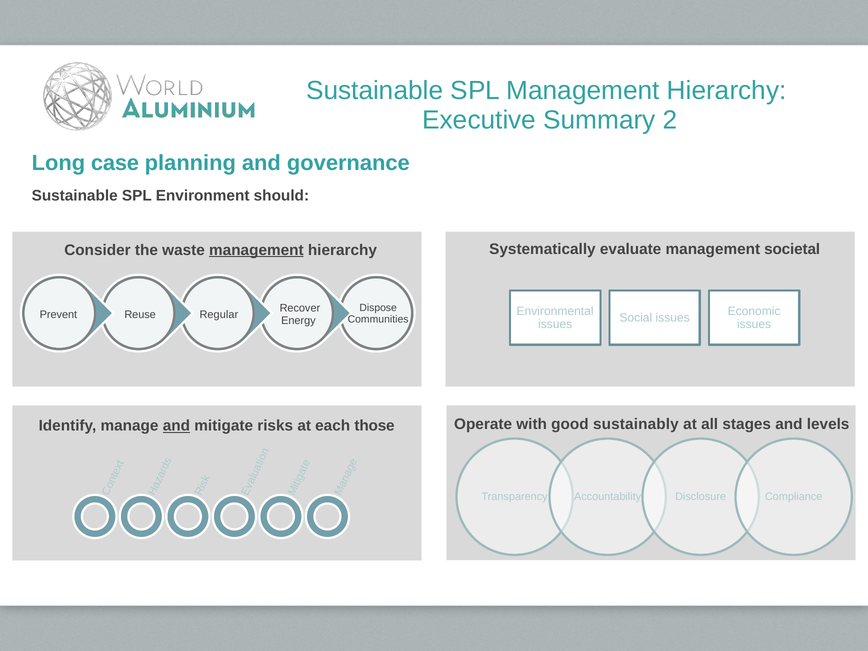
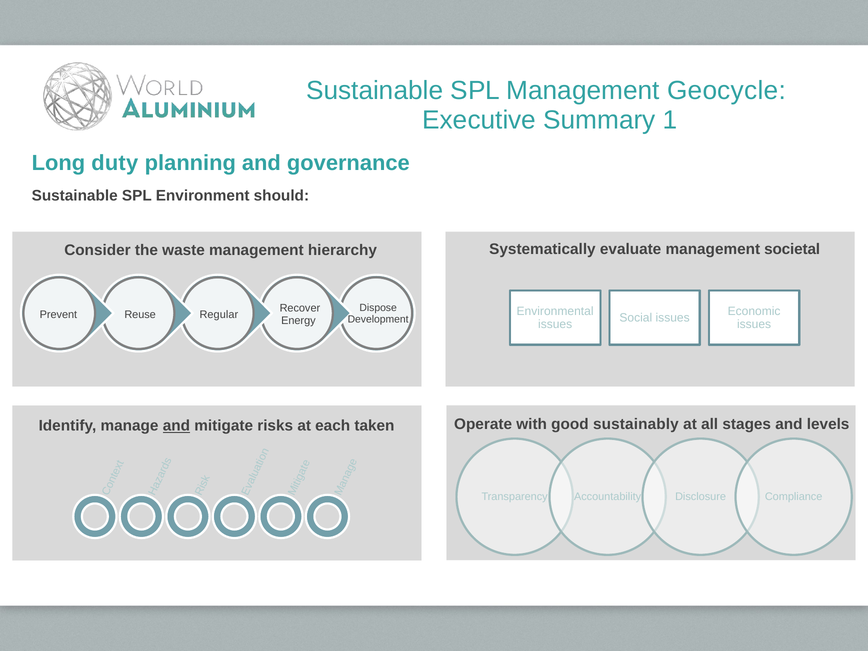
SPL Management Hierarchy: Hierarchy -> Geocycle
2: 2 -> 1
case: case -> duty
management at (256, 250) underline: present -> none
Communities: Communities -> Development
those: those -> taken
